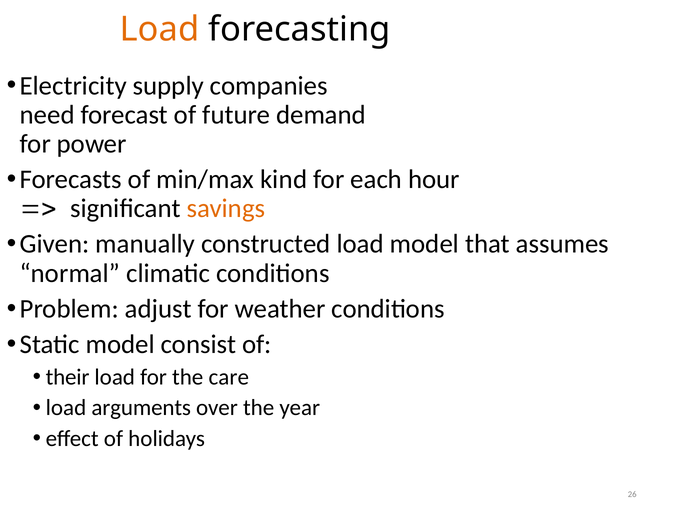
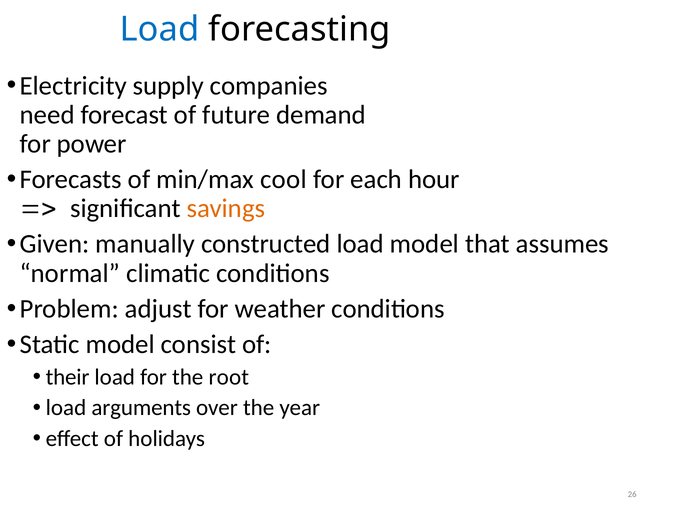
Load at (160, 29) colour: orange -> blue
kind: kind -> cool
care: care -> root
